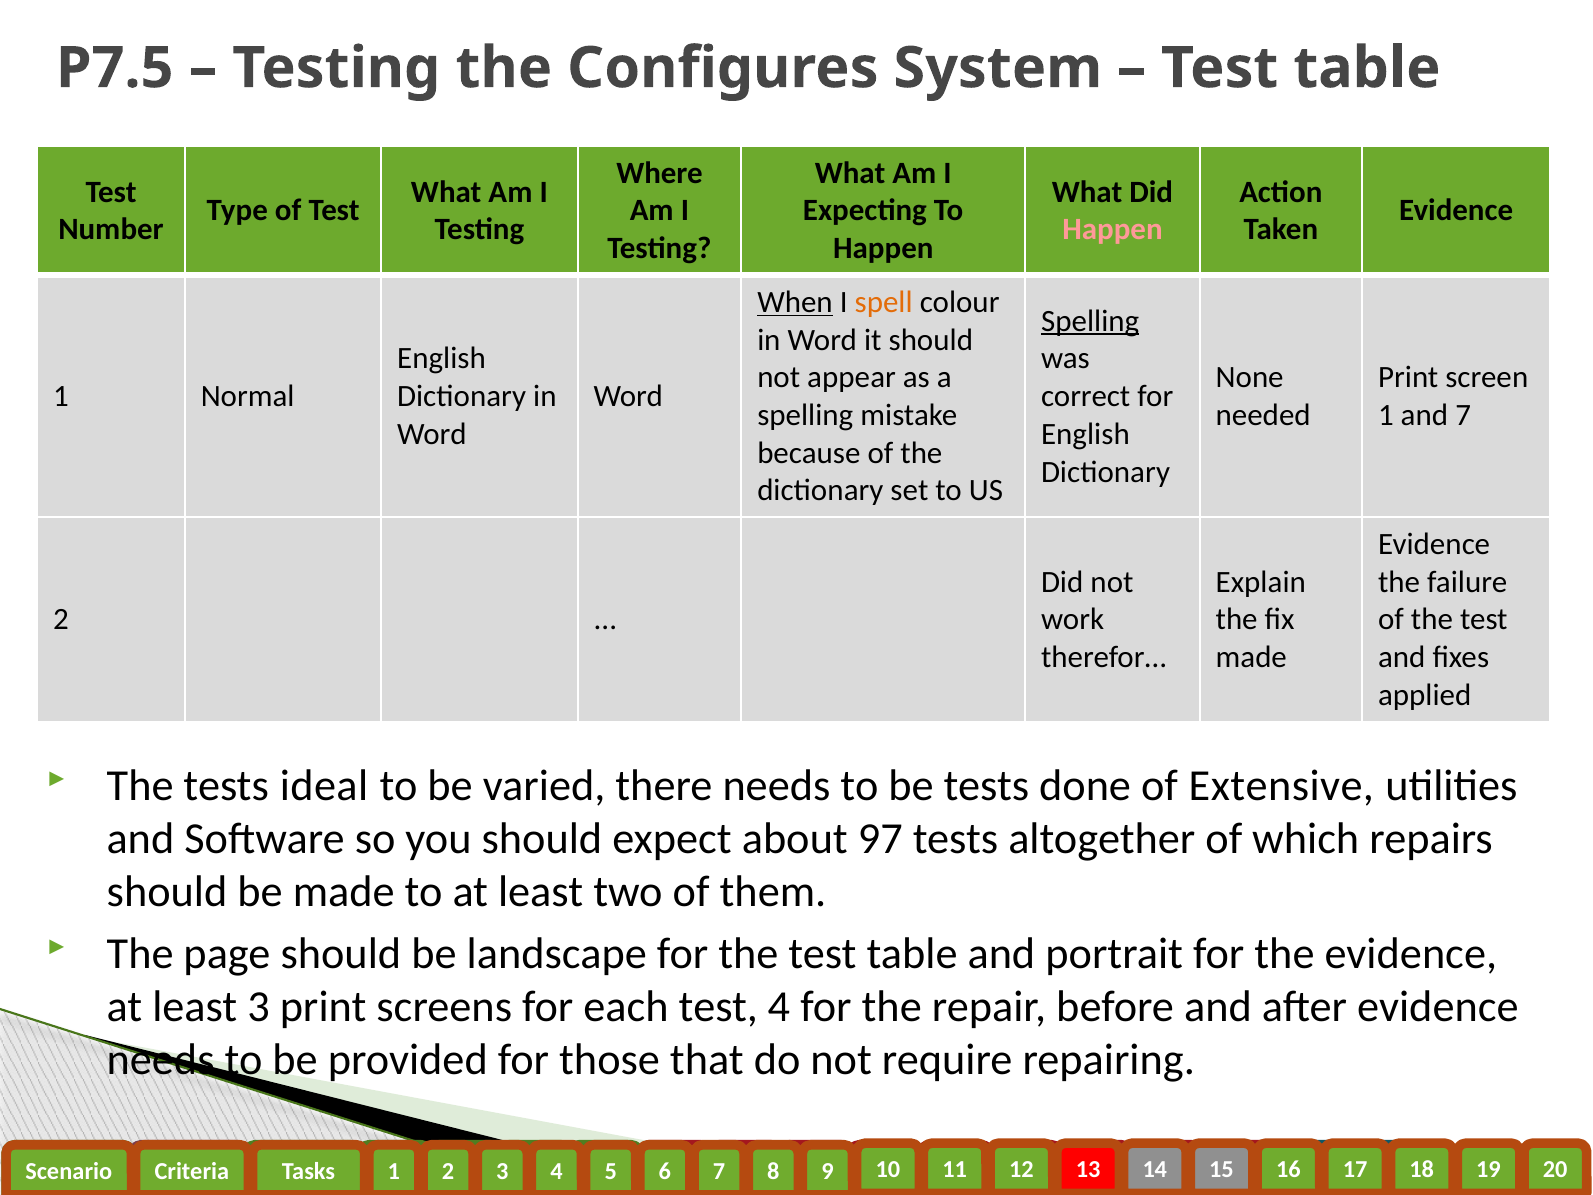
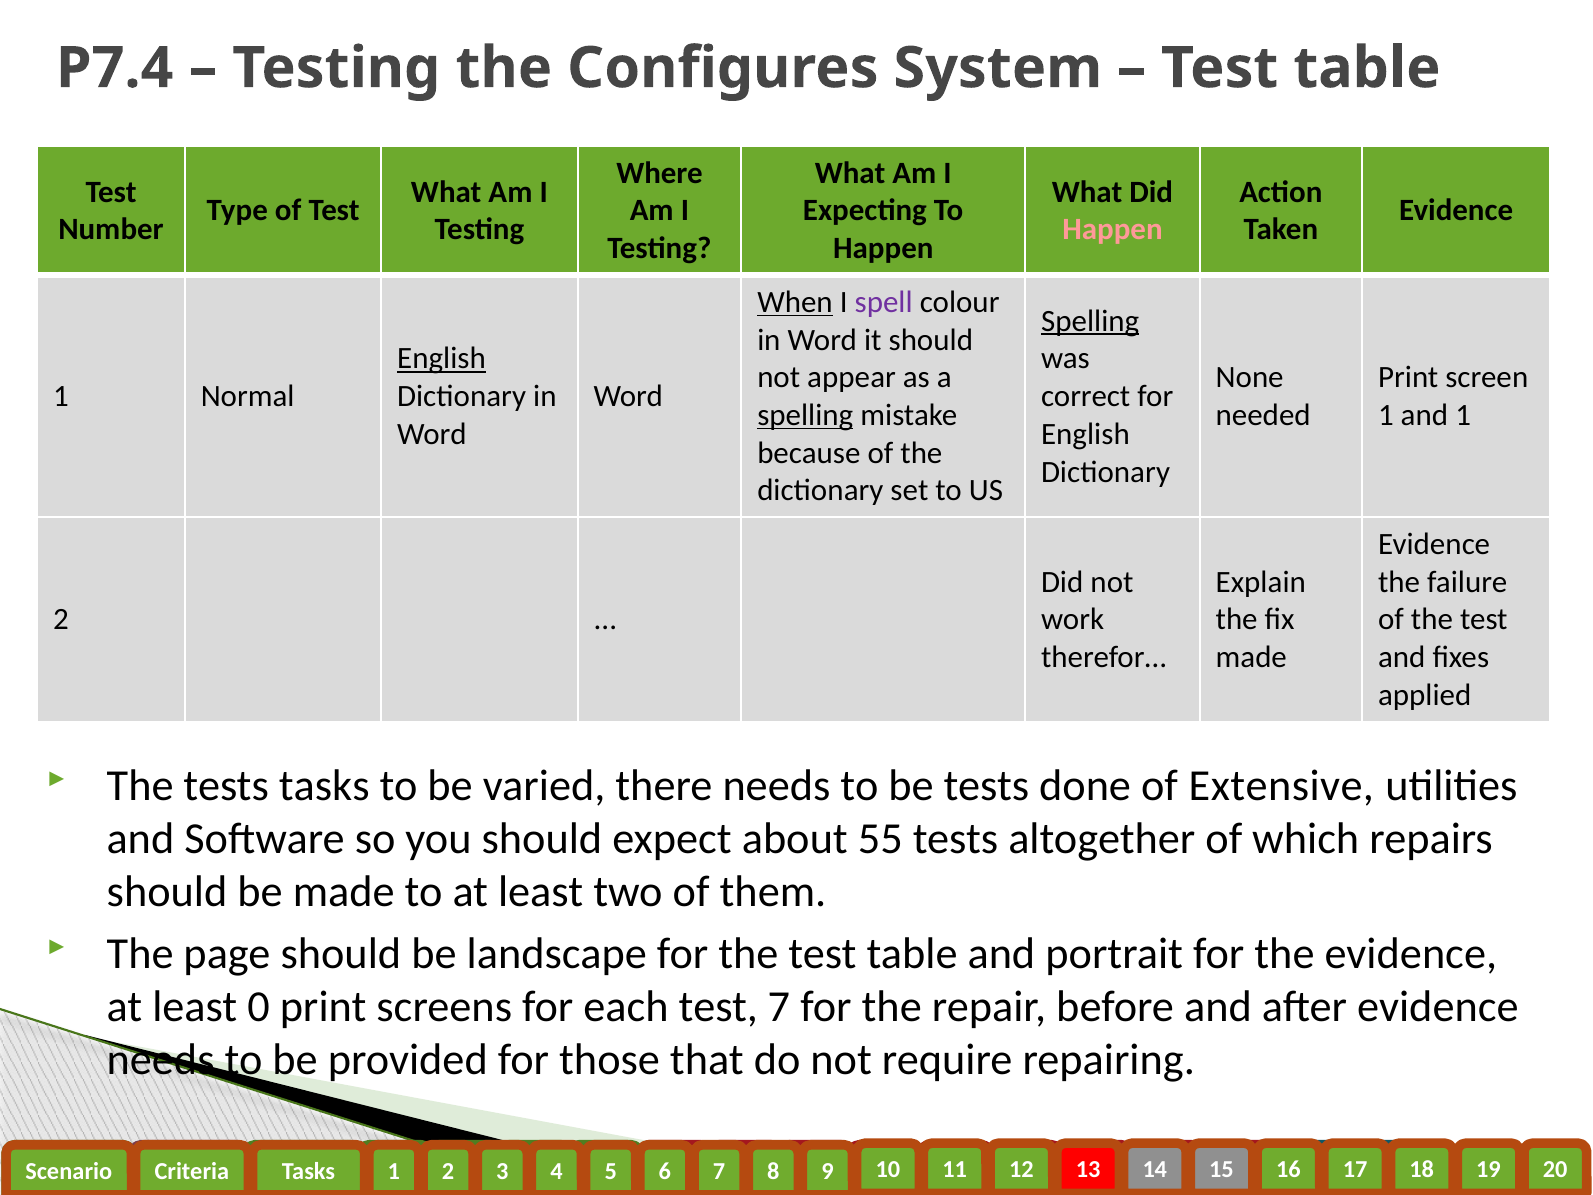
P7.5: P7.5 -> P7.4
spell colour: orange -> purple
English at (442, 359) underline: none -> present
spelling at (805, 415) underline: none -> present
and 7: 7 -> 1
tests ideal: ideal -> tasks
97: 97 -> 55
least 3: 3 -> 0
test 4: 4 -> 7
